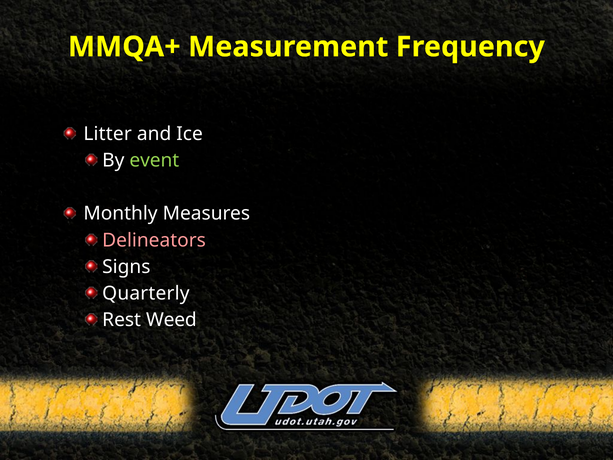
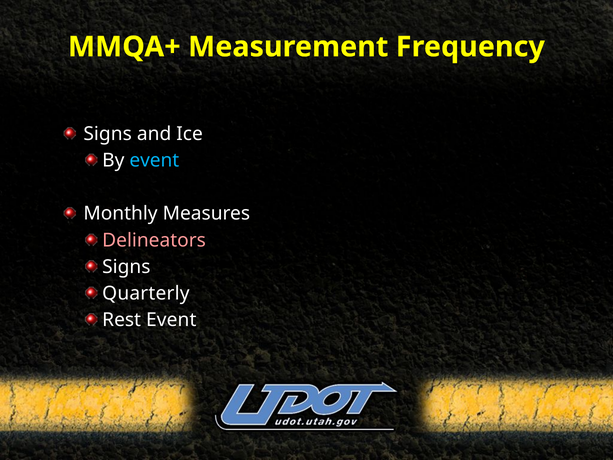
Litter at (108, 134): Litter -> Signs
event at (154, 160) colour: light green -> light blue
Rest Weed: Weed -> Event
